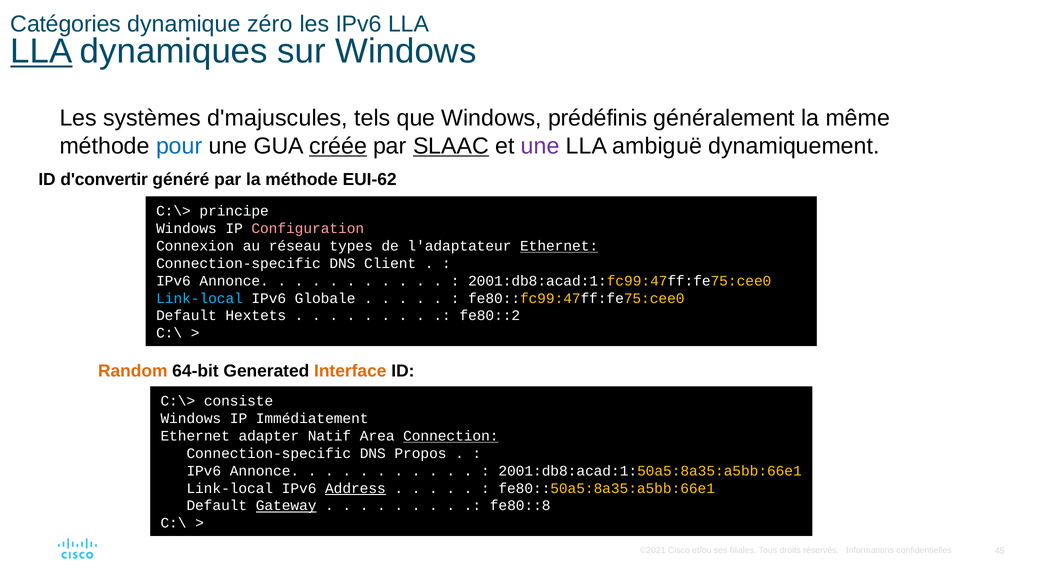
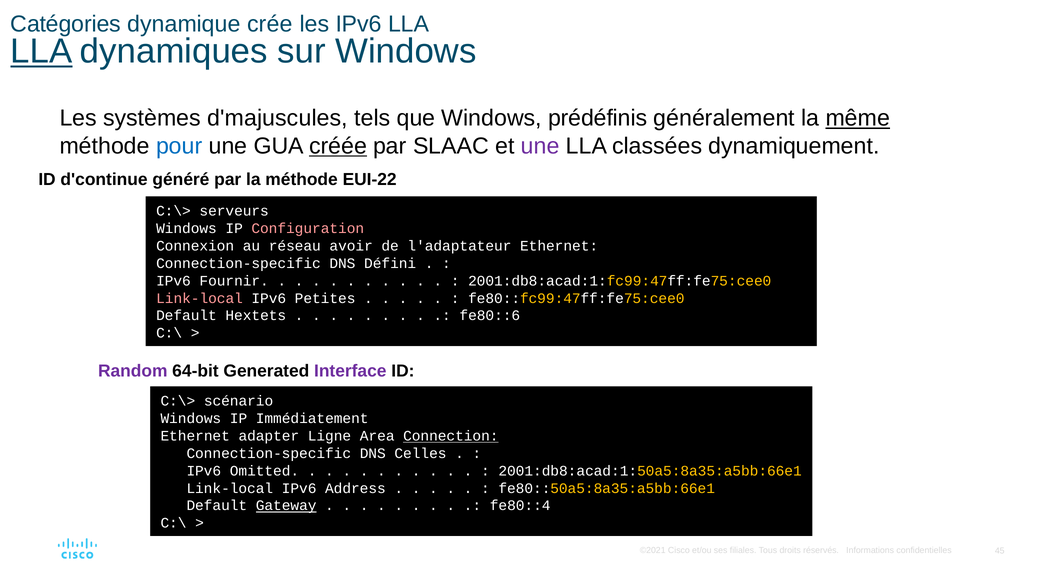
zéro: zéro -> crée
même underline: none -> present
SLAAC underline: present -> none
ambiguë: ambiguë -> classées
d'convertir: d'convertir -> d'continue
EUI-62: EUI-62 -> EUI-22
principe: principe -> serveurs
types: types -> avoir
Ethernet at (559, 246) underline: present -> none
Client: Client -> Défini
Annonce at (234, 281): Annonce -> Fournir
Link-local at (200, 298) colour: light blue -> pink
Globale: Globale -> Petites
fe80::2: fe80::2 -> fe80::6
Random colour: orange -> purple
Interface colour: orange -> purple
consiste: consiste -> scénario
Natif: Natif -> Ligne
Propos: Propos -> Celles
Annonce at (264, 471): Annonce -> Omitted
Address underline: present -> none
fe80::8: fe80::8 -> fe80::4
